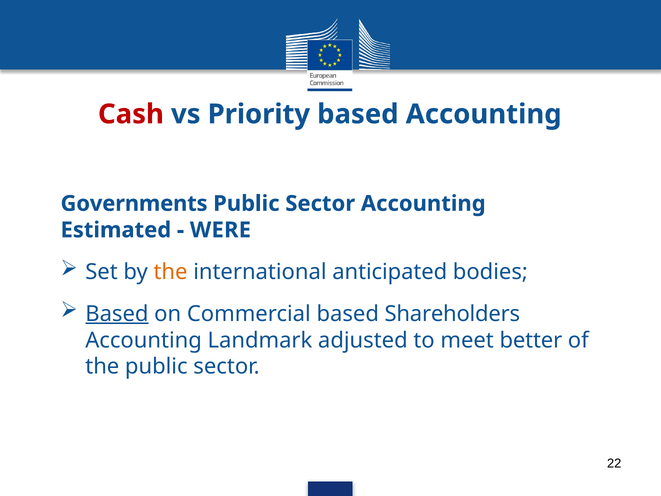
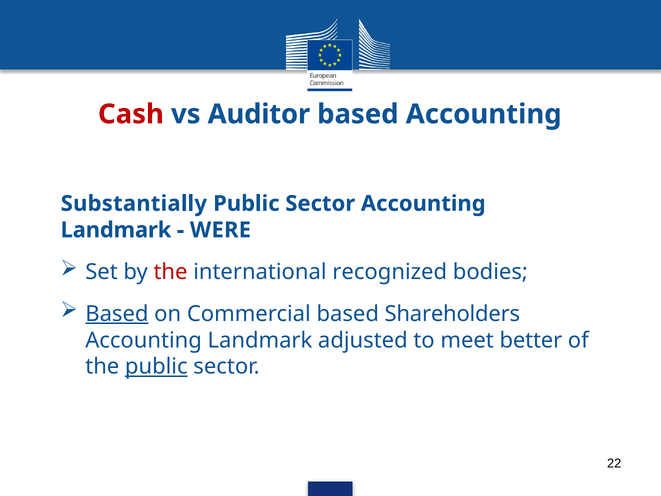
Priority: Priority -> Auditor
Governments: Governments -> Substantially
Estimated at (116, 230): Estimated -> Landmark
the at (171, 272) colour: orange -> red
anticipated: anticipated -> recognized
public at (156, 367) underline: none -> present
